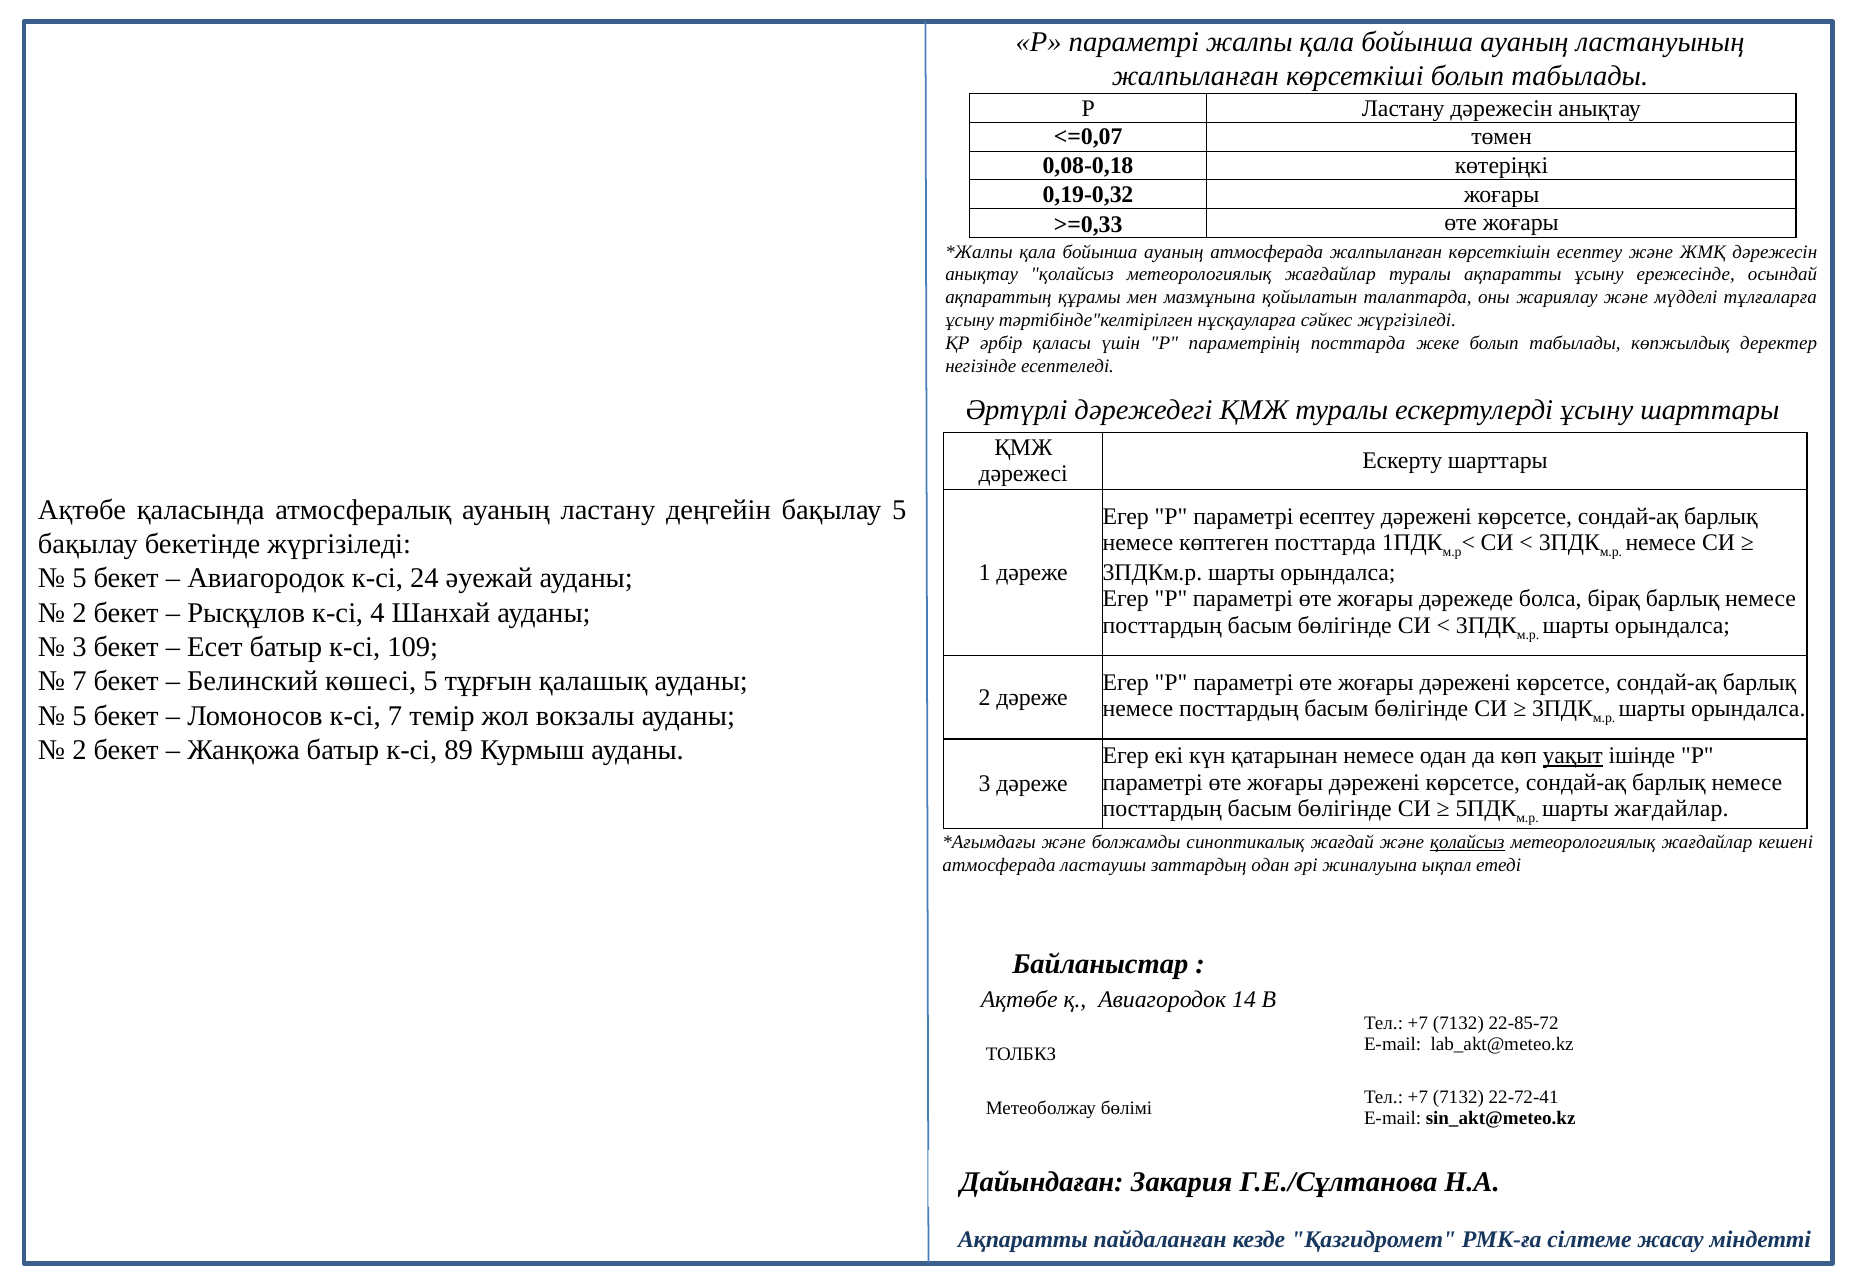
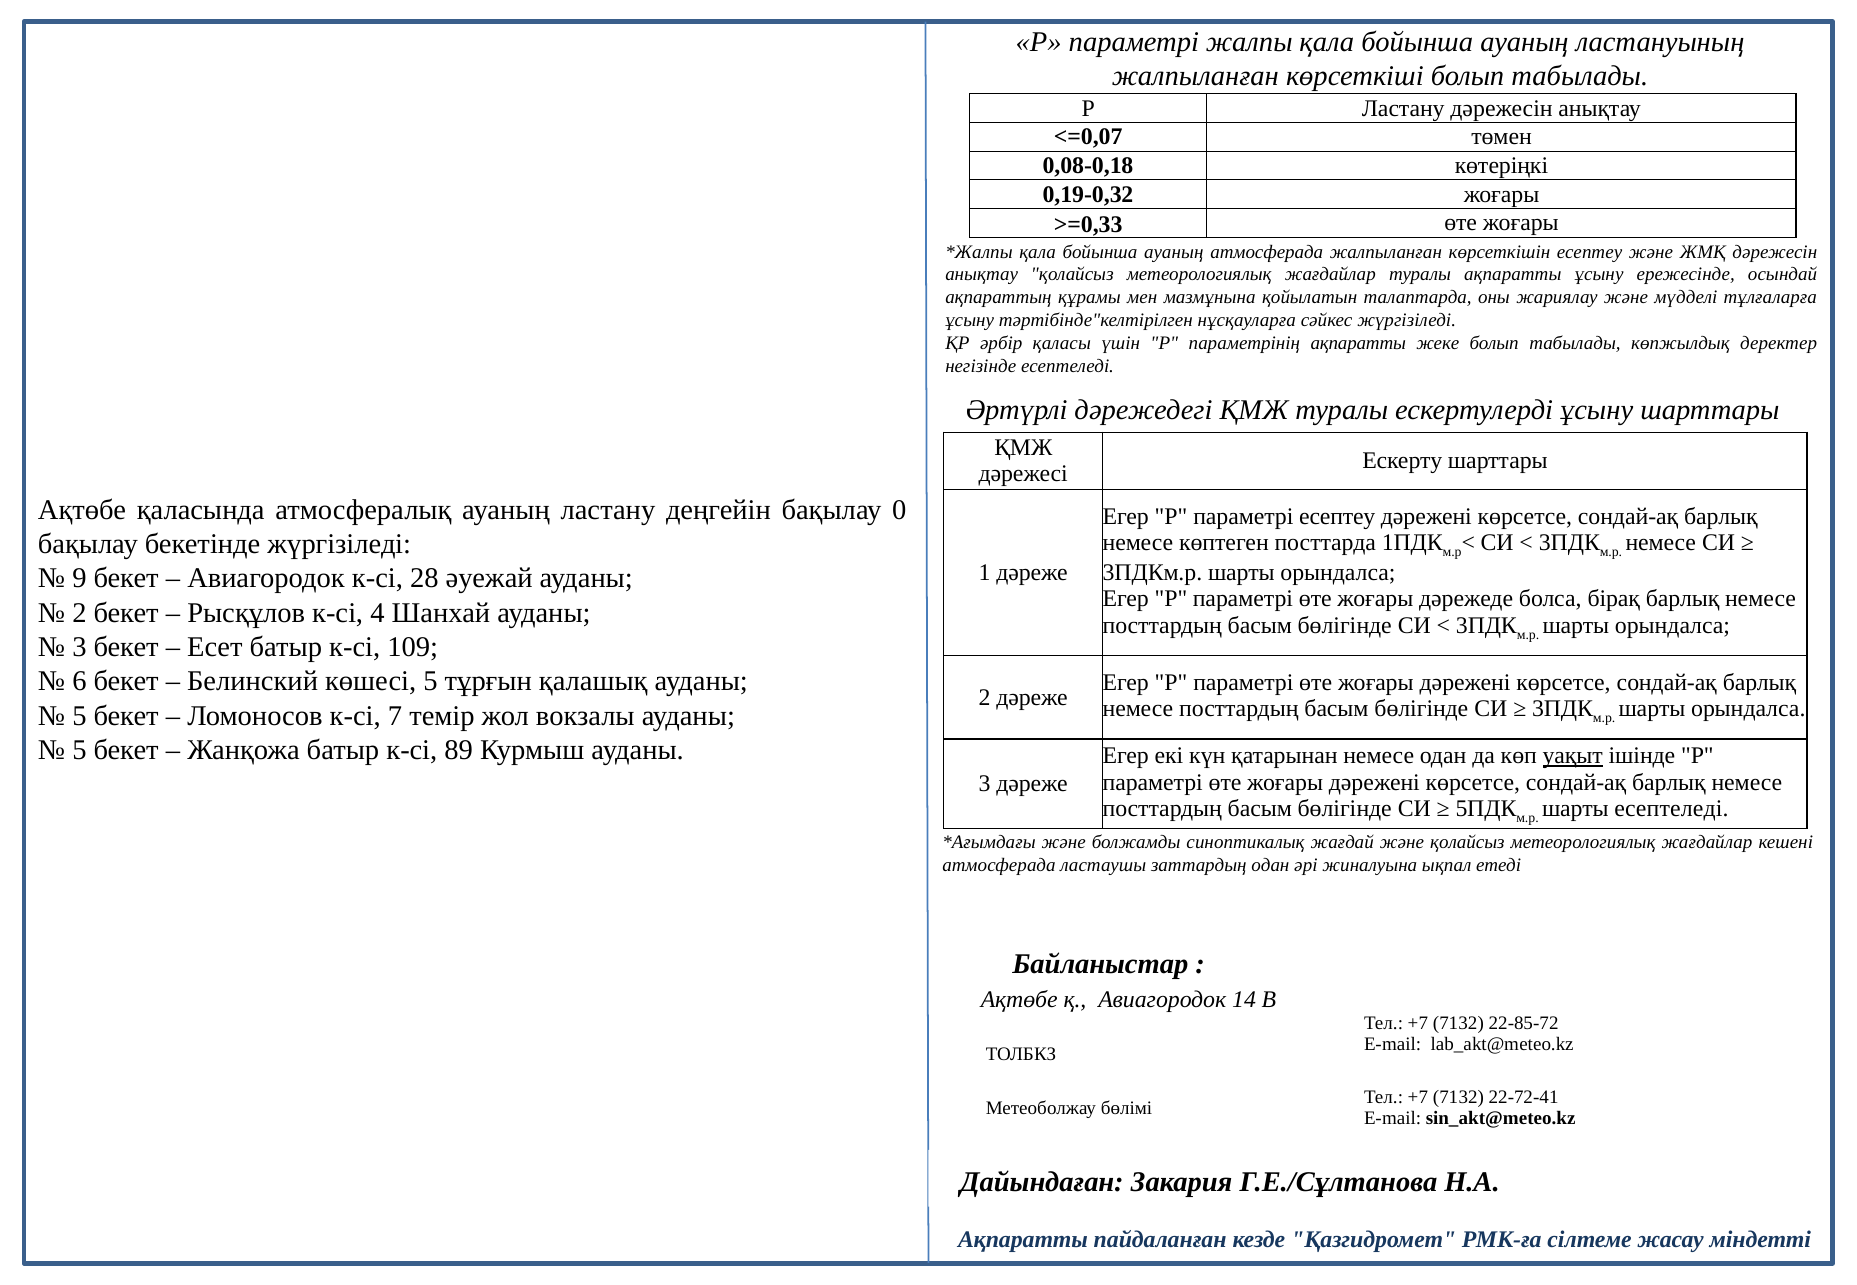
параметрінің посттарда: посттарда -> ақпаратты
бақылау 5: 5 -> 0
5 at (79, 579): 5 -> 9
24: 24 -> 28
7 at (79, 682): 7 -> 6
2 at (79, 750): 2 -> 5
шарты жағдайлар: жағдайлар -> есептеледі
қолайсыз at (1467, 843) underline: present -> none
